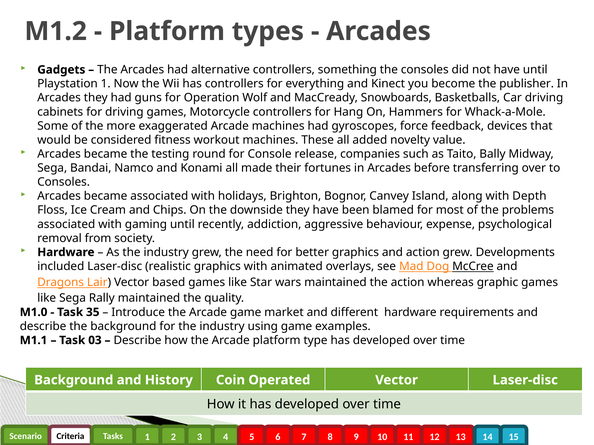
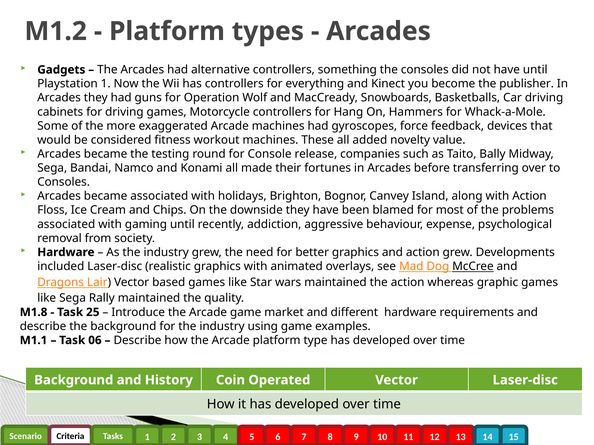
with Depth: Depth -> Action
M1.0: M1.0 -> M1.8
35: 35 -> 25
03: 03 -> 06
